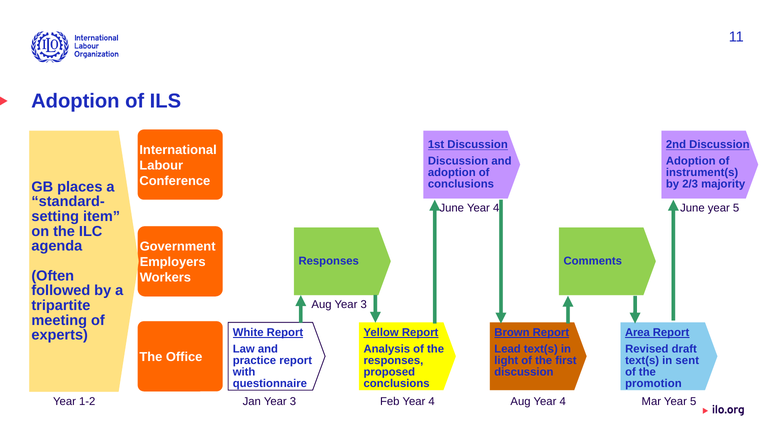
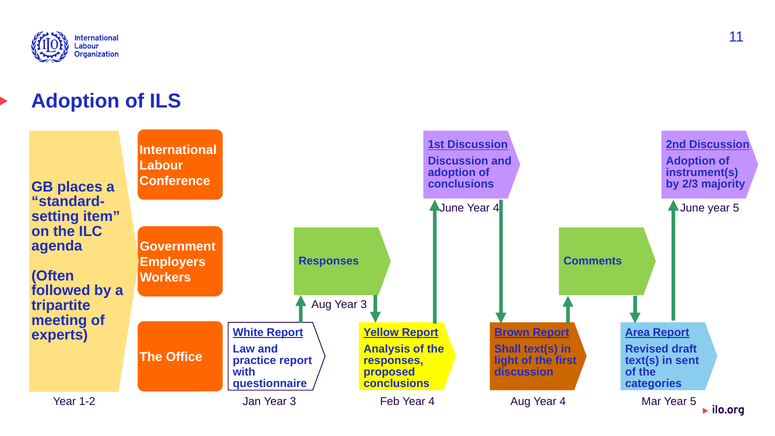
Lead: Lead -> Shall
promotion: promotion -> categories
